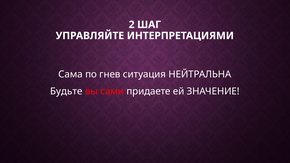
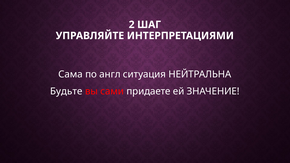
гнев: гнев -> англ
